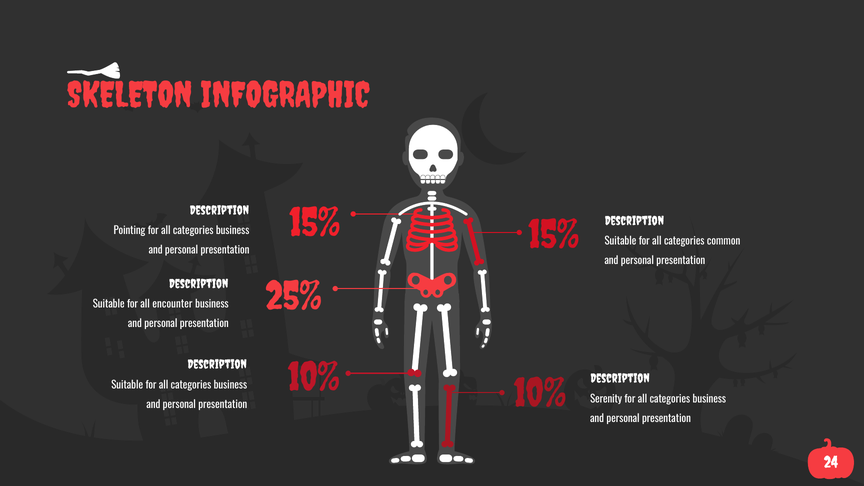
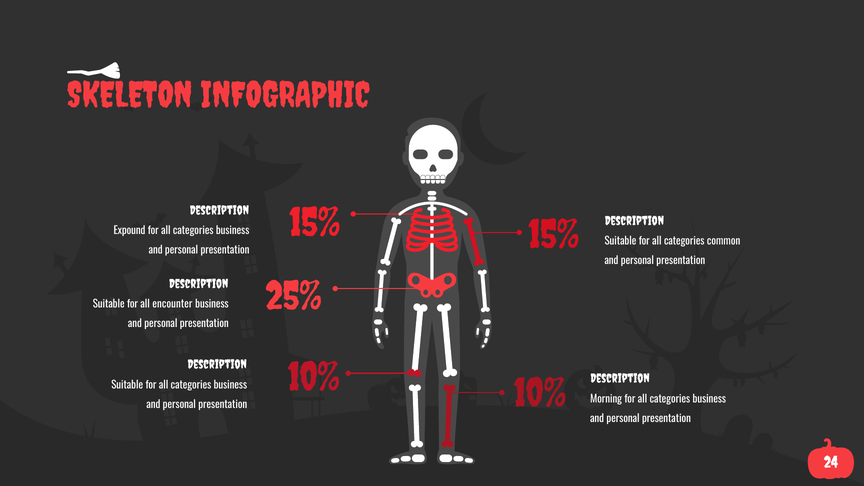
Pointing: Pointing -> Expound
Serenity: Serenity -> Morning
